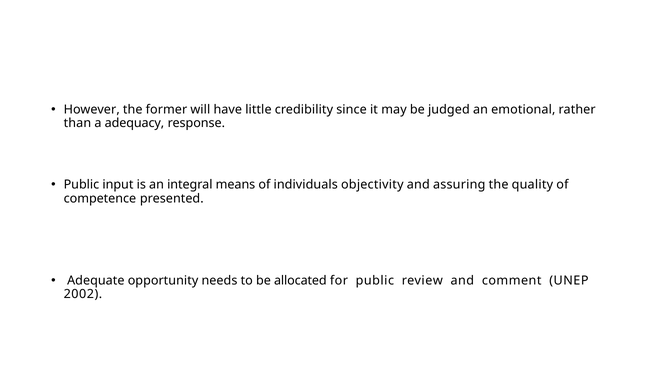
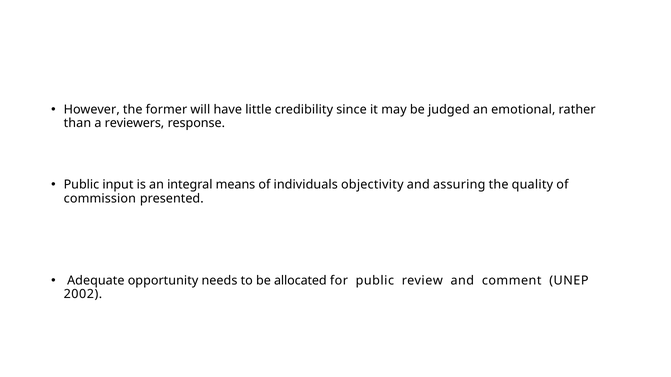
adequacy: adequacy -> reviewers
competence: competence -> commission
